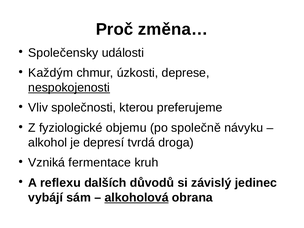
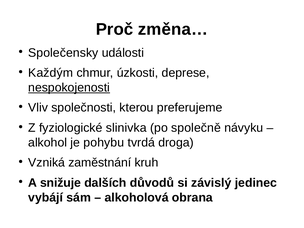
objemu: objemu -> slinivka
depresí: depresí -> pohybu
fermentace: fermentace -> zaměstnání
reflexu: reflexu -> snižuje
alkoholová underline: present -> none
